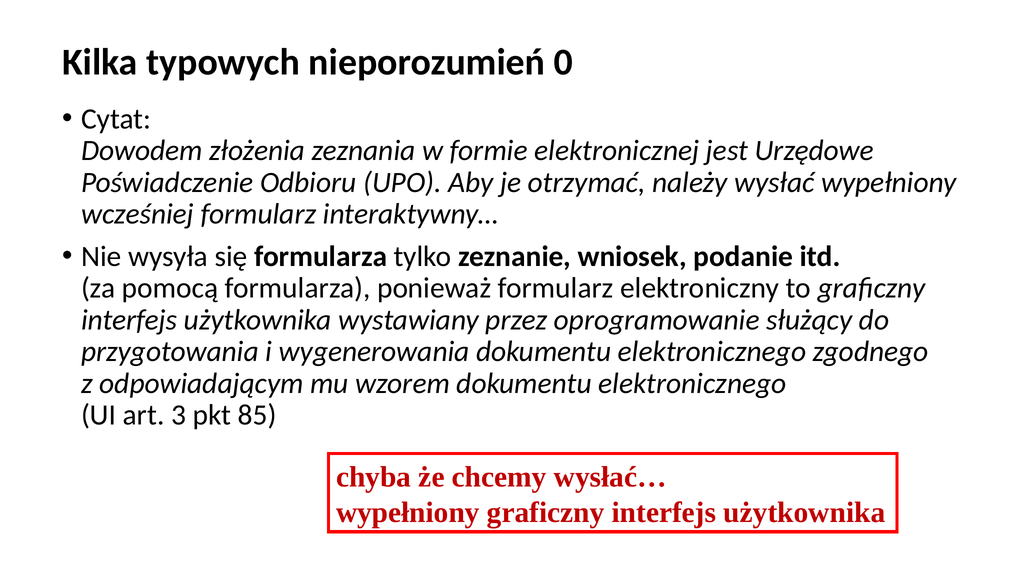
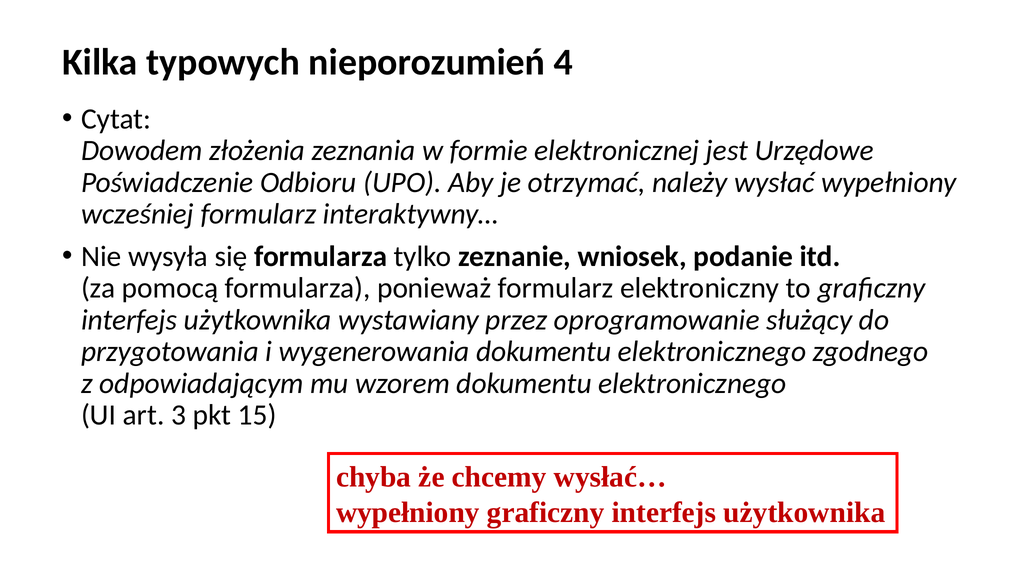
0: 0 -> 4
85: 85 -> 15
